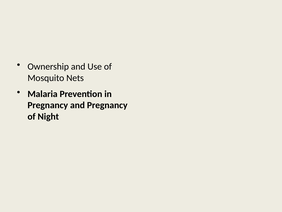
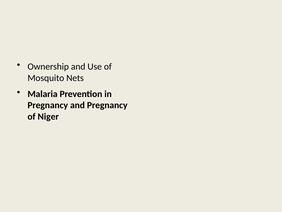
Night: Night -> Niger
